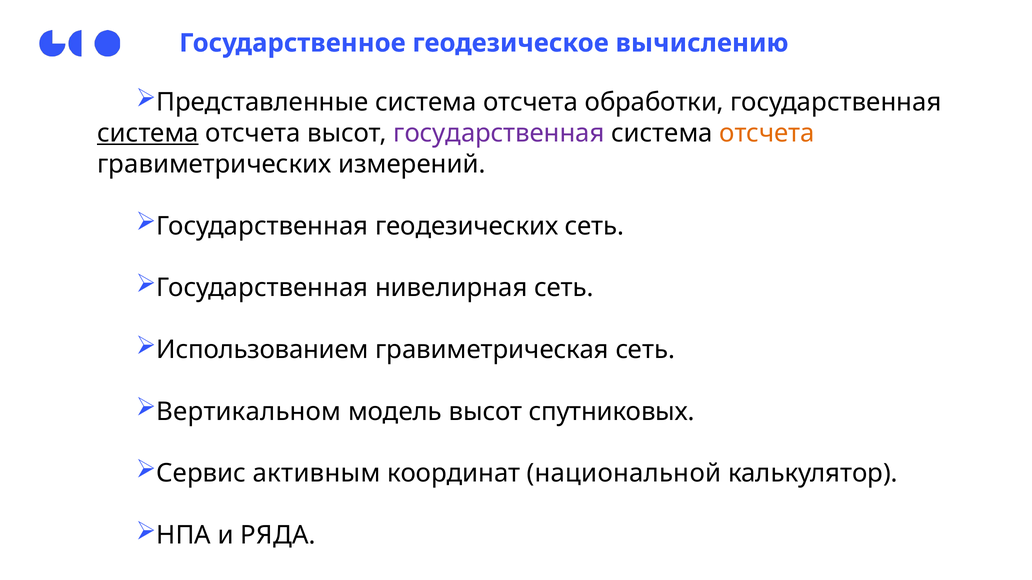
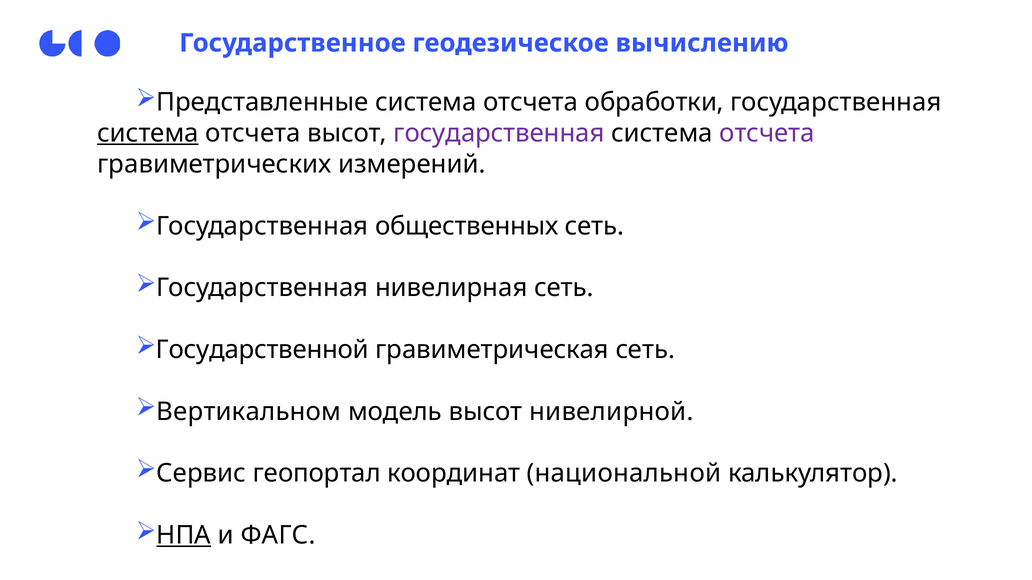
отсчета at (767, 133) colour: orange -> purple
геодезических: геодезических -> общественных
Использованием: Использованием -> Государственной
спутниковых: спутниковых -> нивелирной
активным: активным -> геопортал
НПА underline: none -> present
РЯДА: РЯДА -> ФАГС
